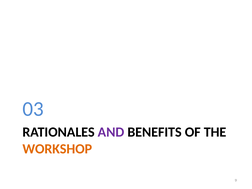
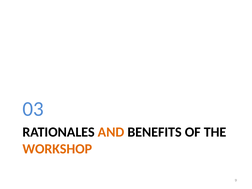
AND colour: purple -> orange
